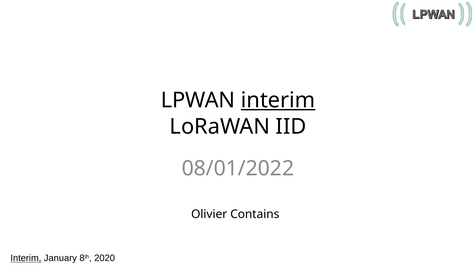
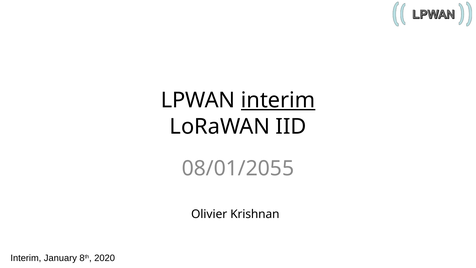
08/01/2022: 08/01/2022 -> 08/01/2055
Contains: Contains -> Krishnan
Interim at (26, 258) underline: present -> none
